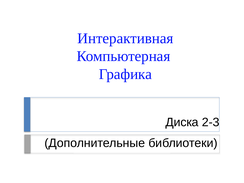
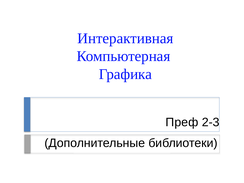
Диска: Диска -> Преф
